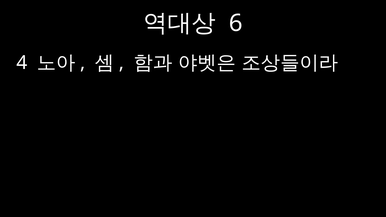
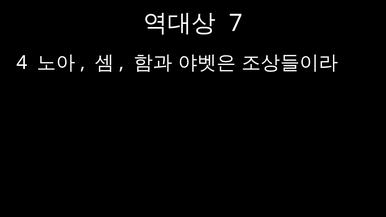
6: 6 -> 7
